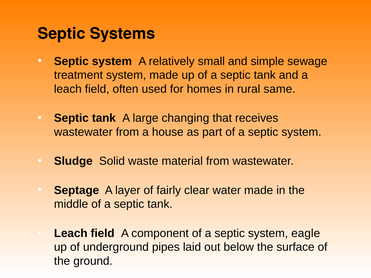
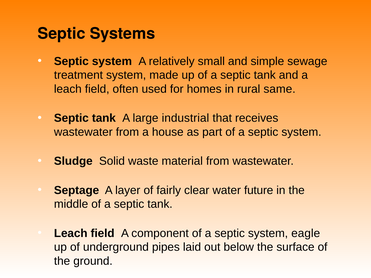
changing: changing -> industrial
water made: made -> future
